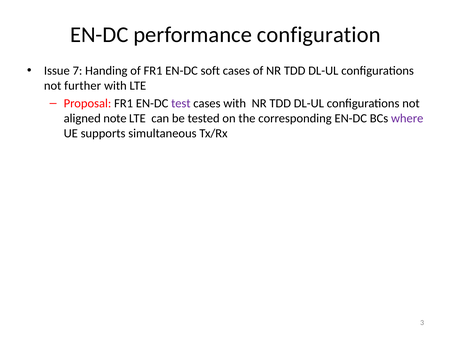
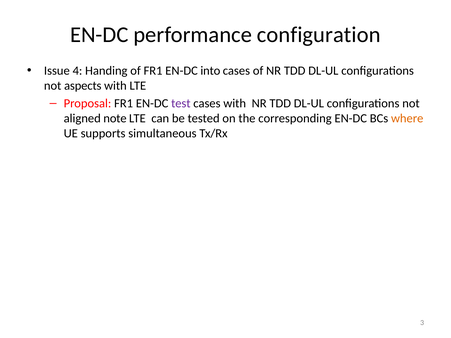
7: 7 -> 4
soft: soft -> into
further: further -> aspects
where colour: purple -> orange
